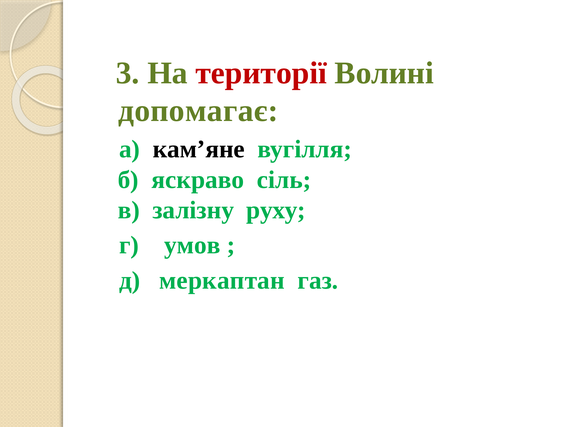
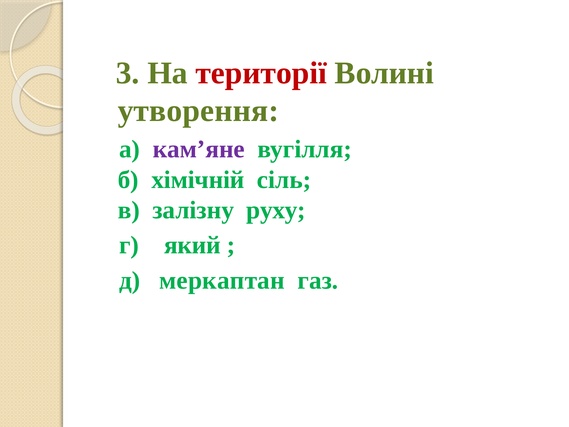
допомагає: допомагає -> утворення
кам’яне colour: black -> purple
яскраво: яскраво -> хімічній
умов: умов -> який
